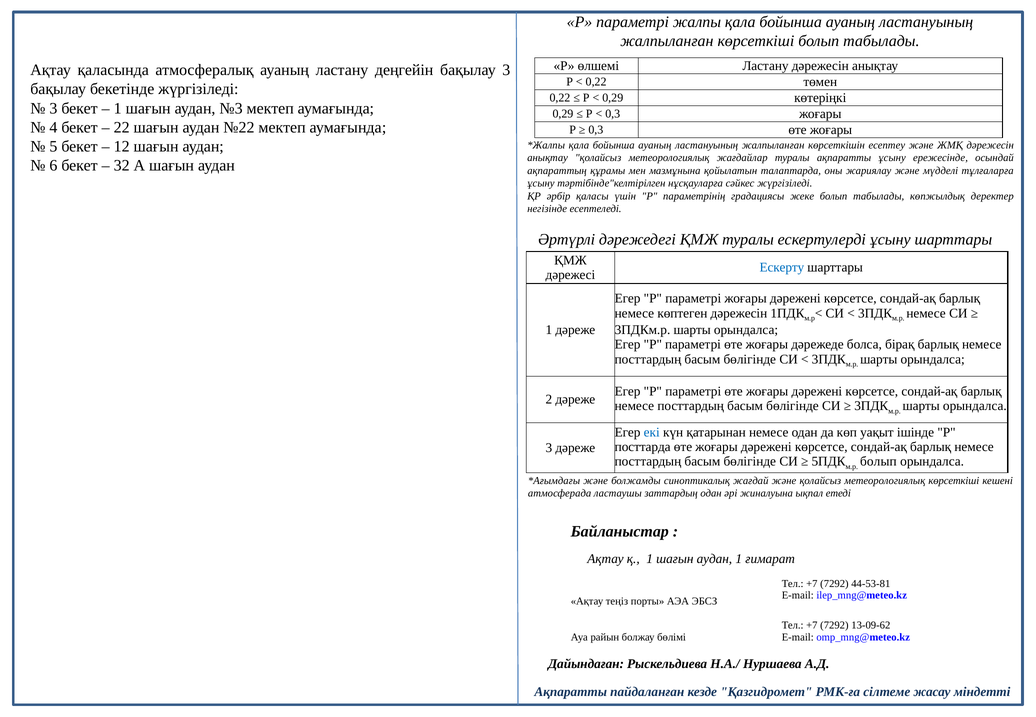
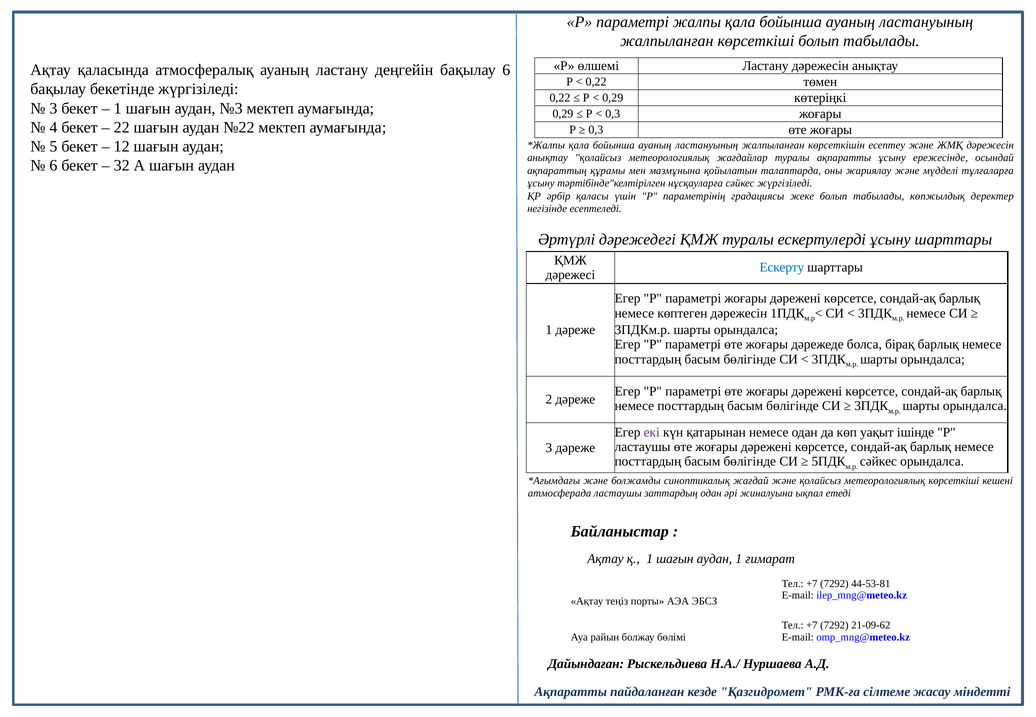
бақылау 3: 3 -> 6
екі colour: blue -> purple
посттарда at (643, 447): посттарда -> ластаушы
болып at (878, 462): болып -> сәйкес
13-09-62: 13-09-62 -> 21-09-62
